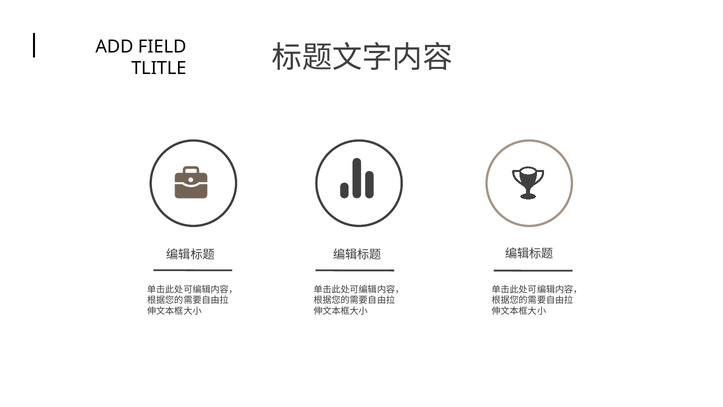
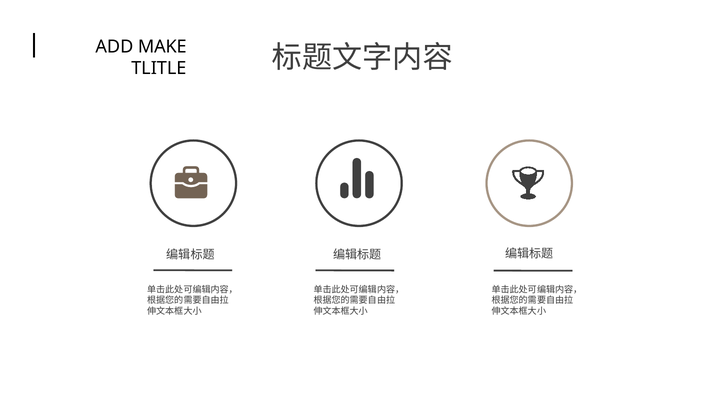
FIELD: FIELD -> MAKE
